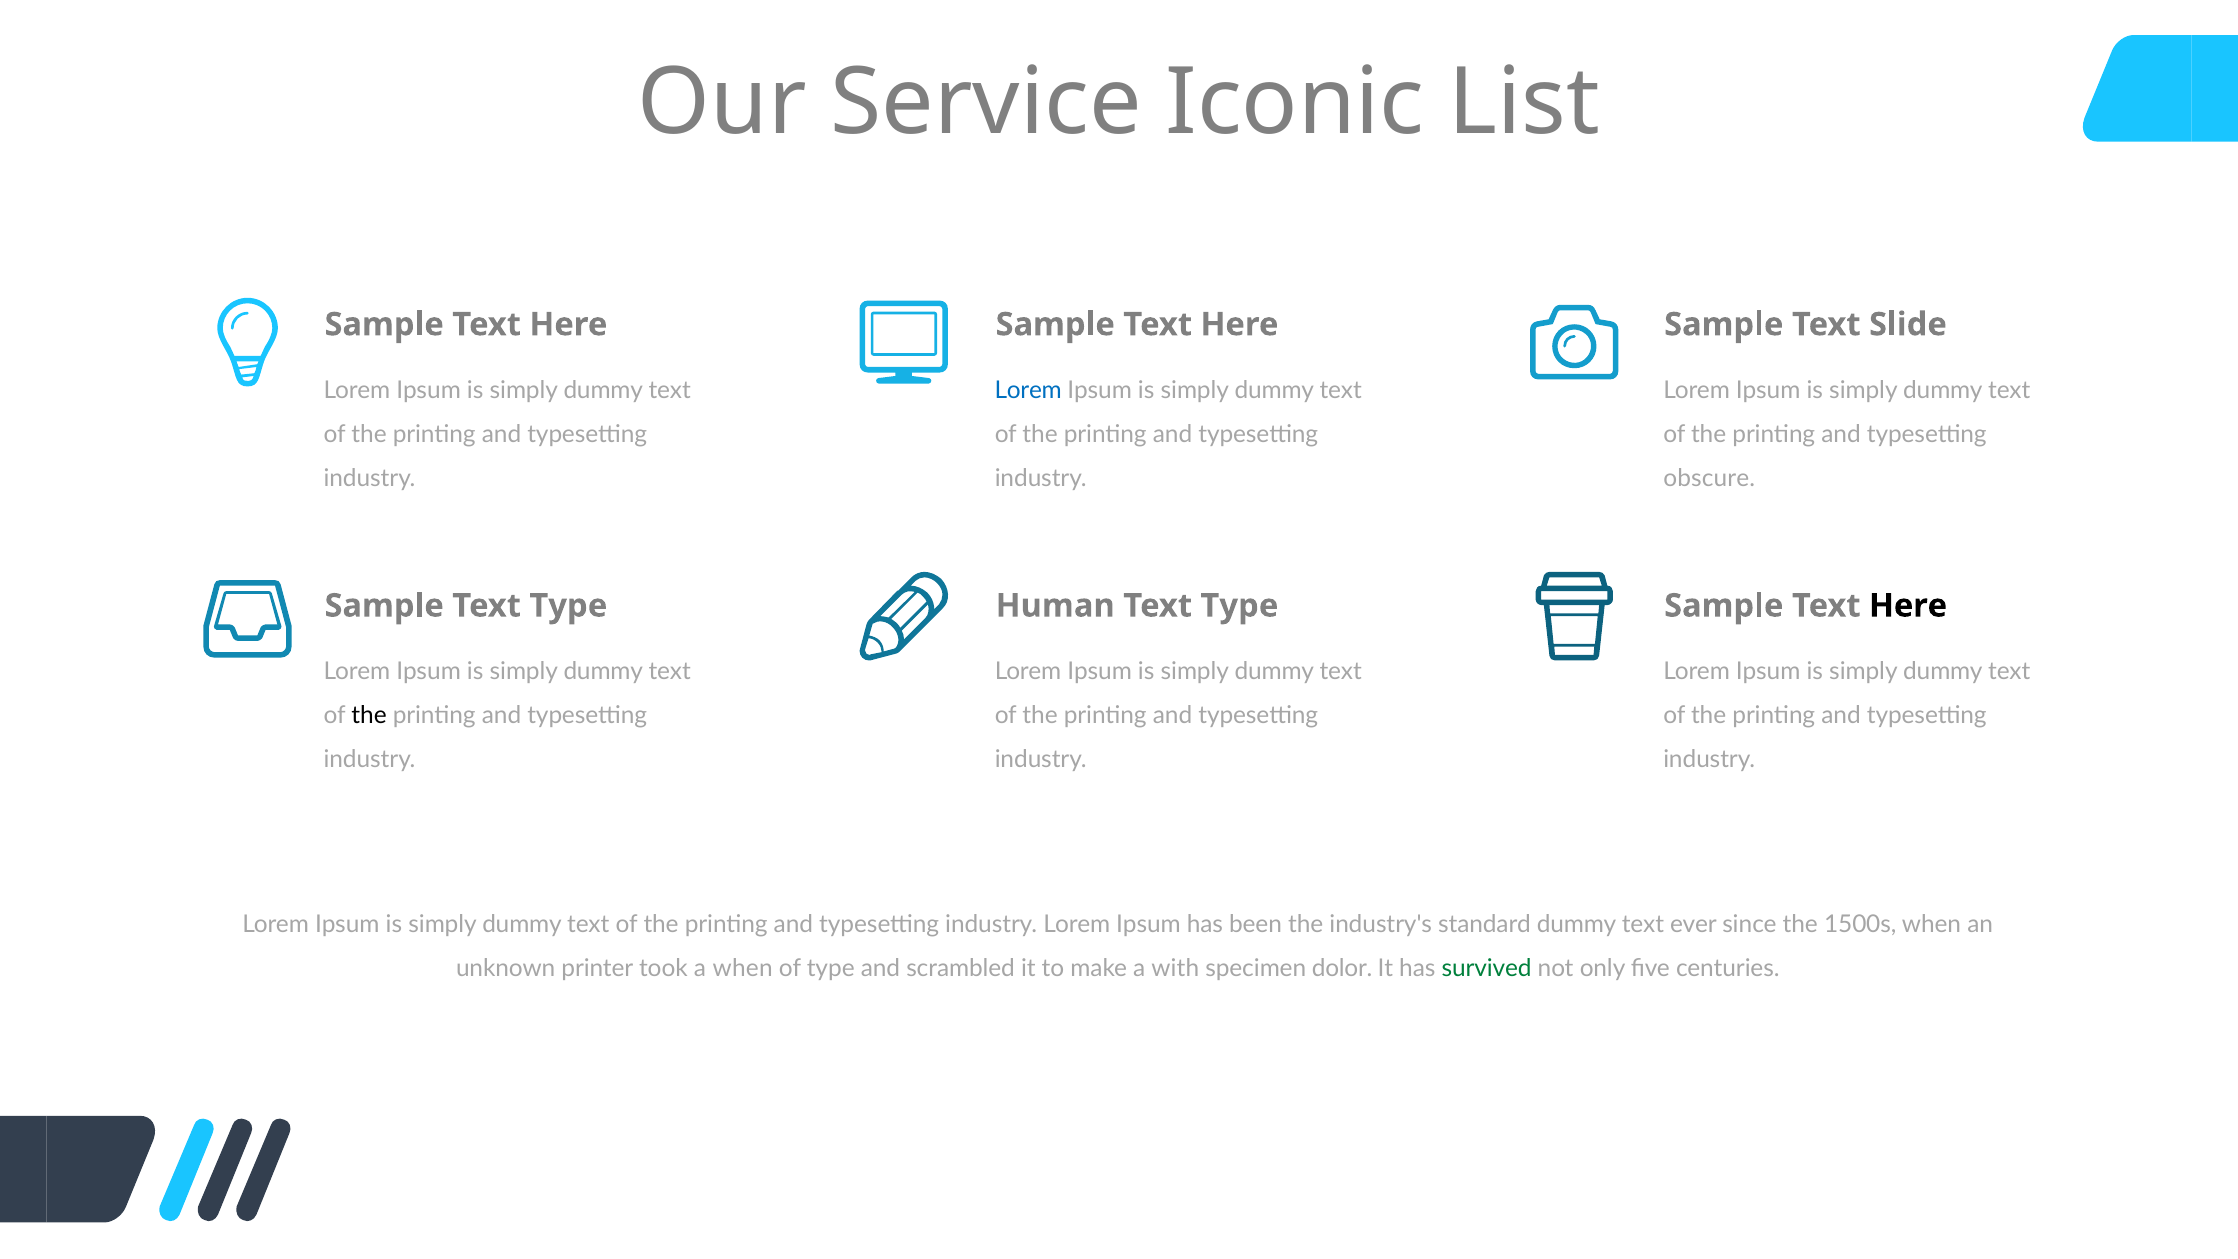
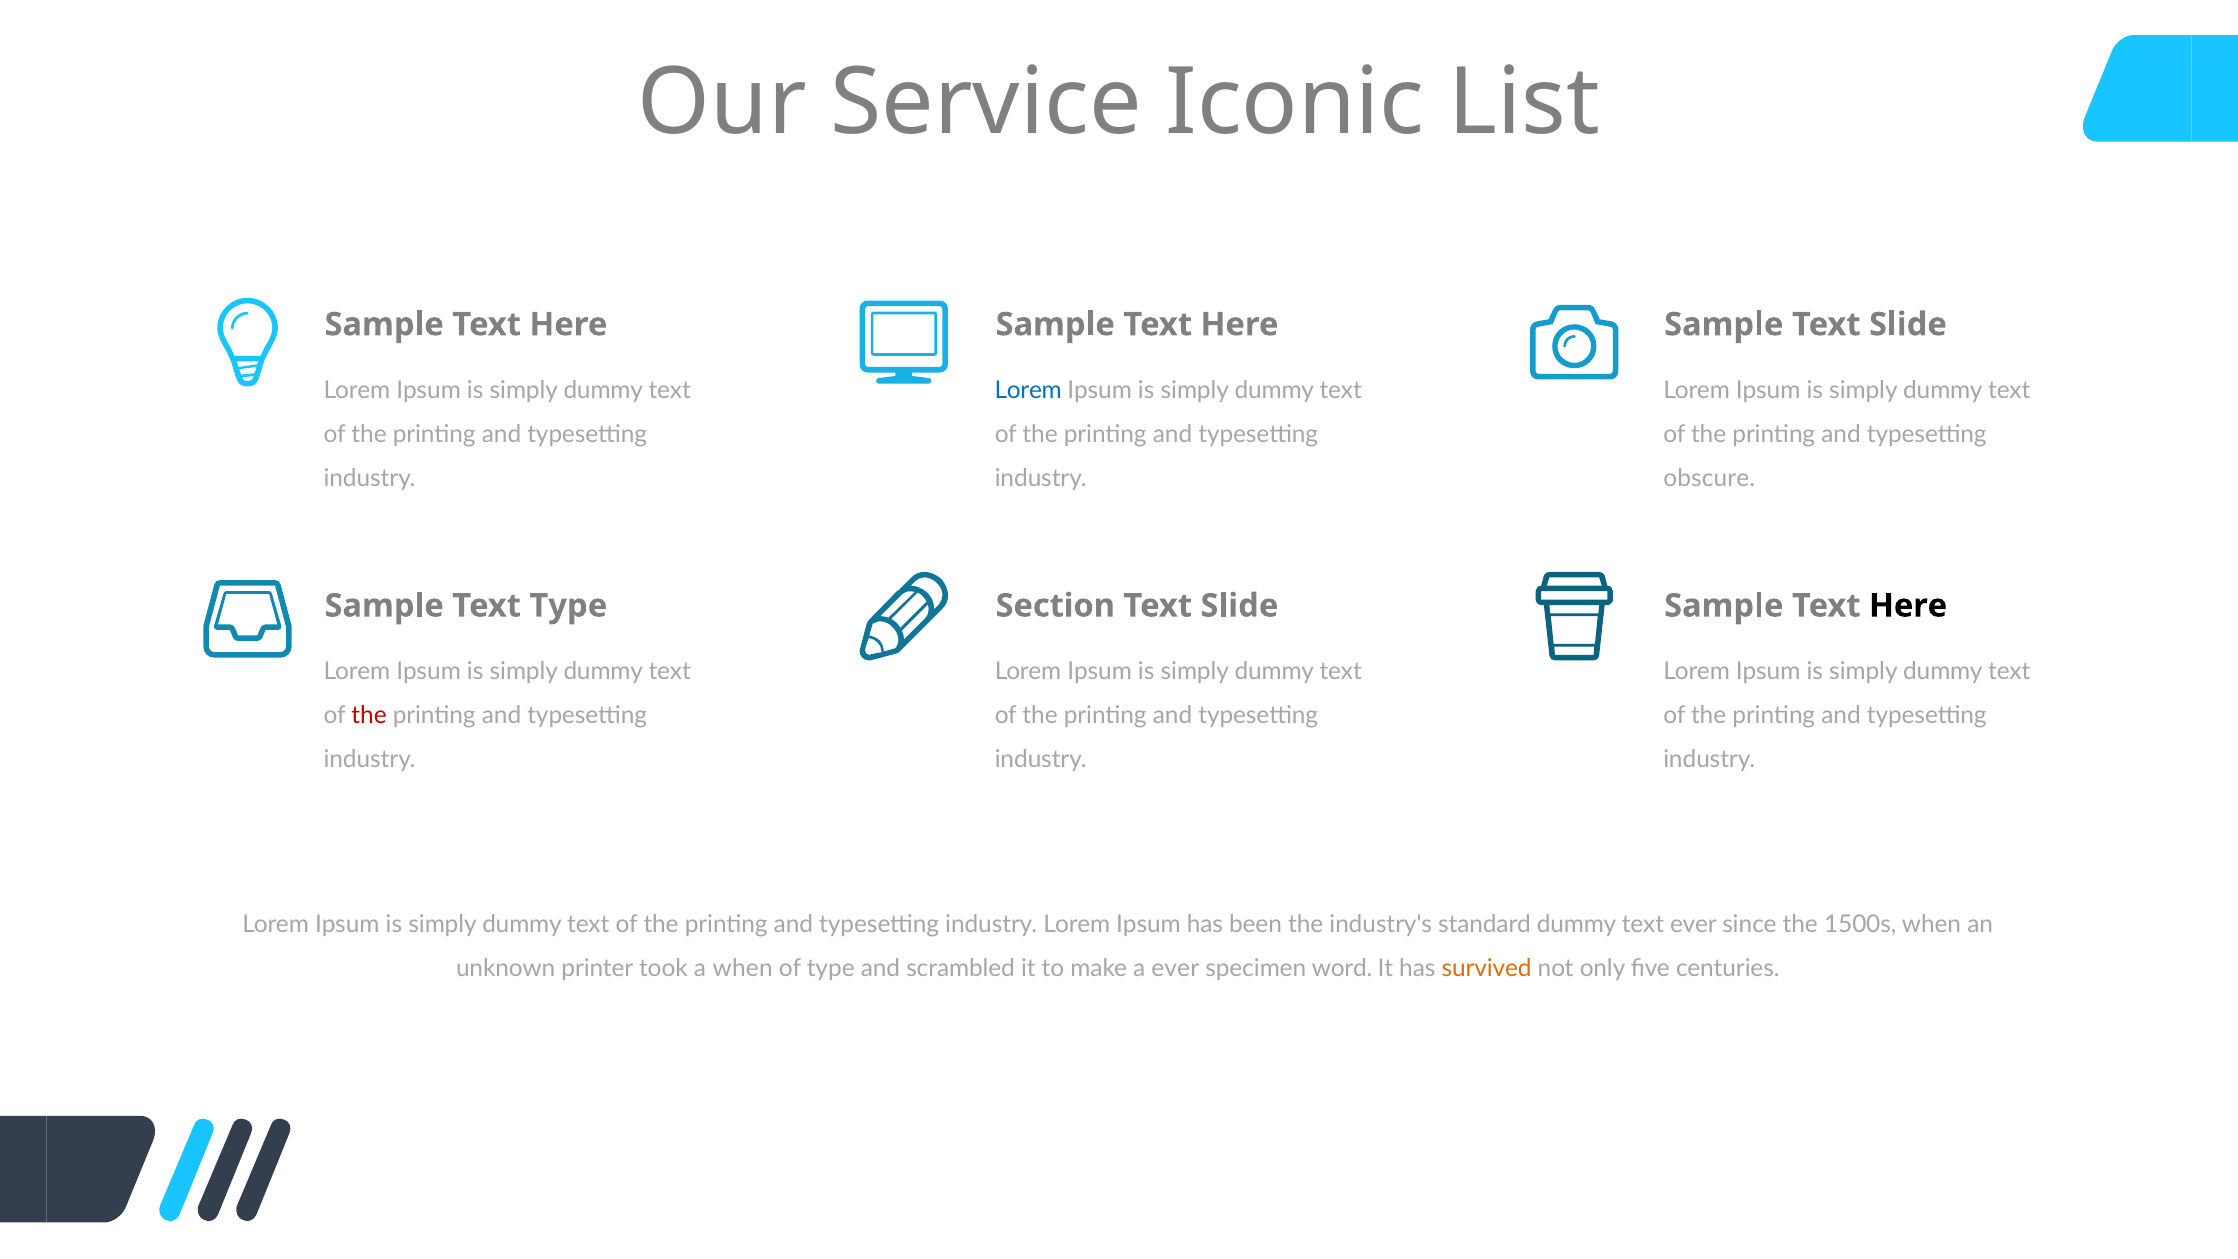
Human: Human -> Section
Type at (1239, 606): Type -> Slide
the at (369, 715) colour: black -> red
a with: with -> ever
dolor: dolor -> word
survived colour: green -> orange
